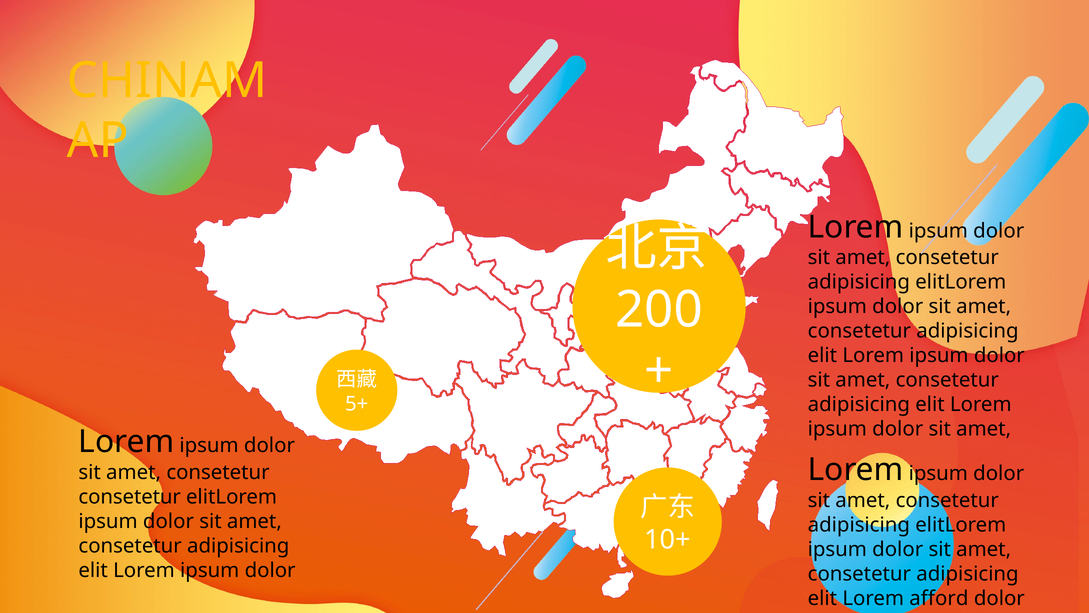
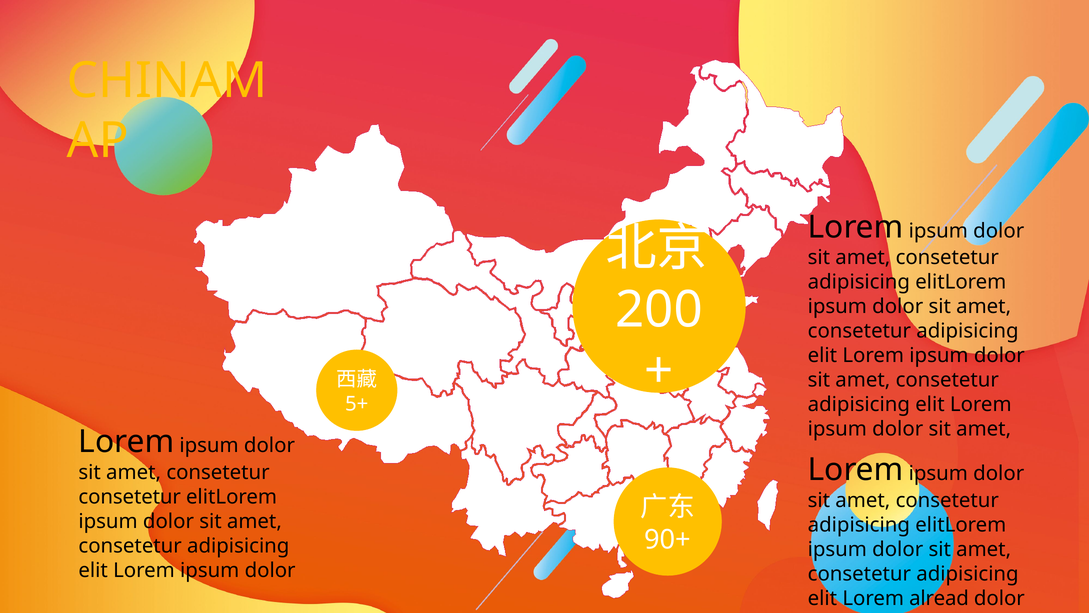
10+: 10+ -> 90+
afford: afford -> alread
